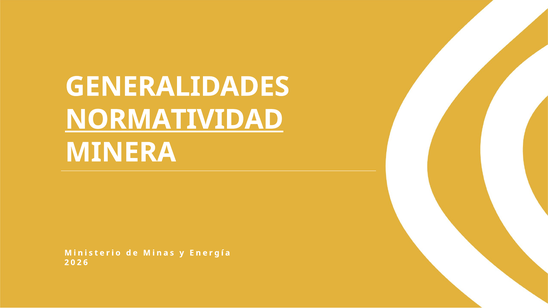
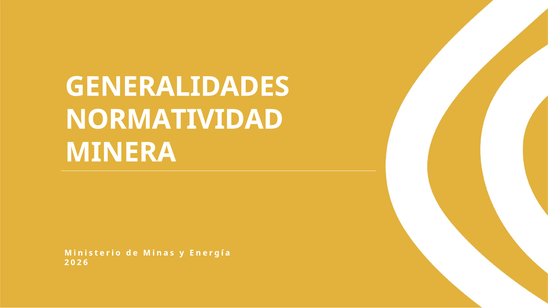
NORMATIVIDAD underline: present -> none
